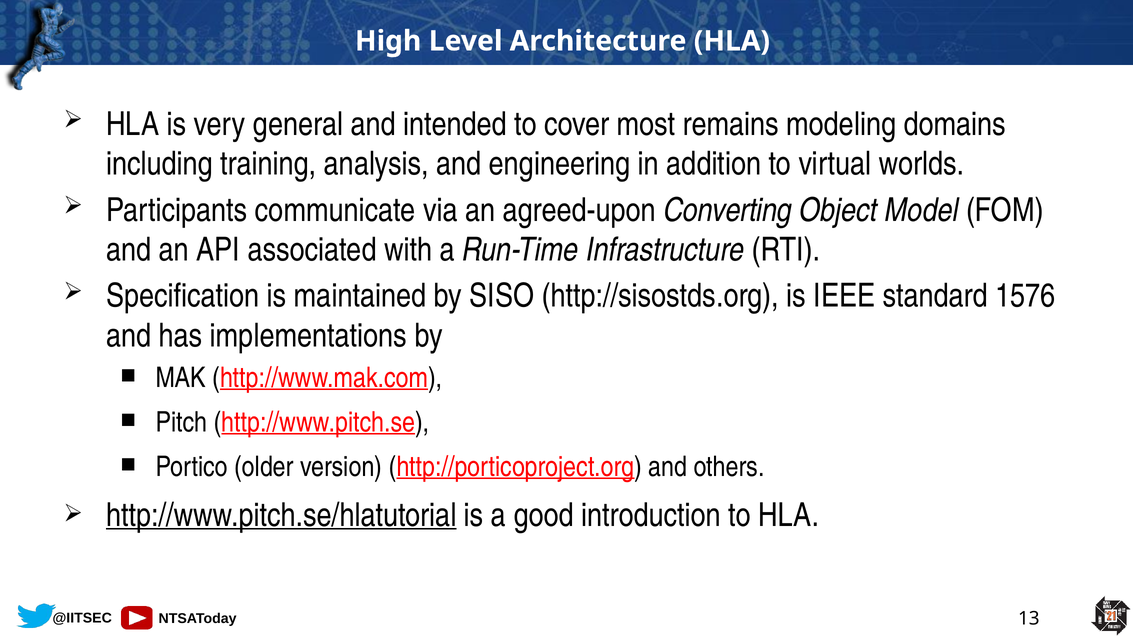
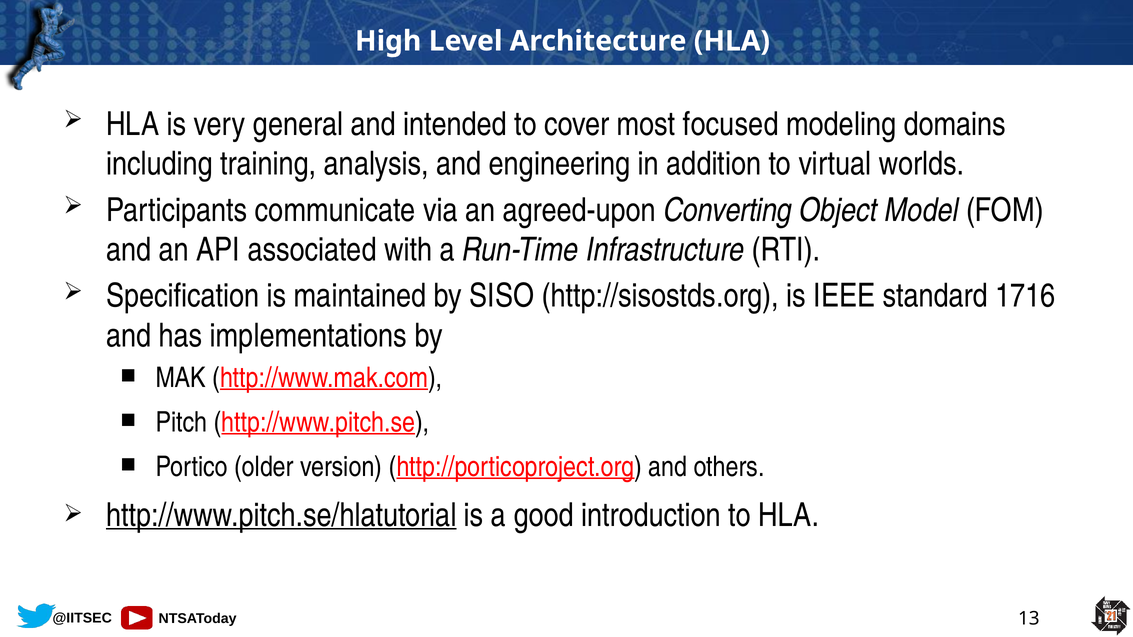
remains: remains -> focused
1576: 1576 -> 1716
